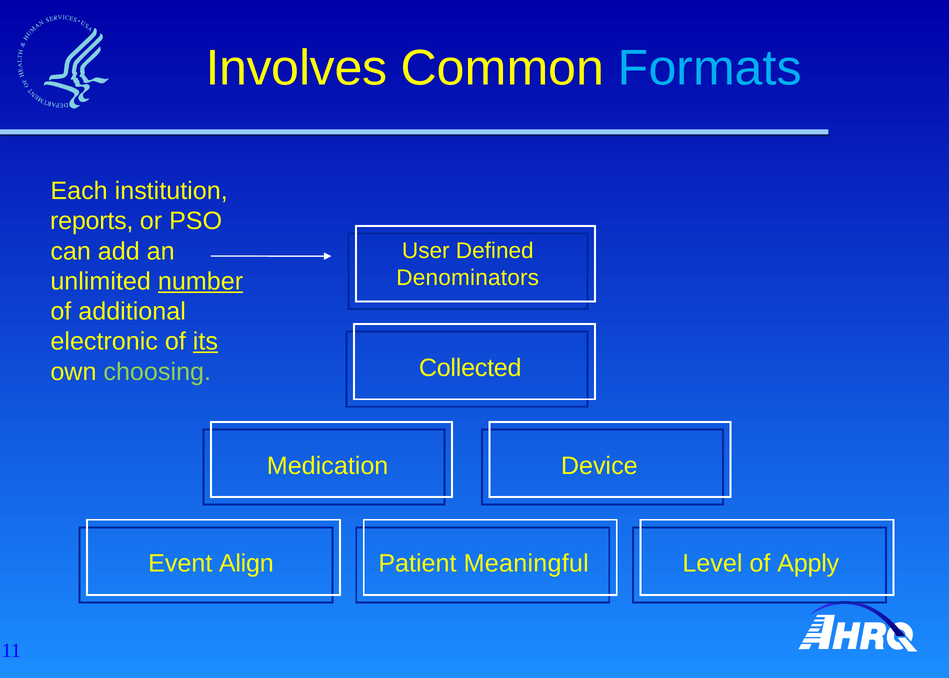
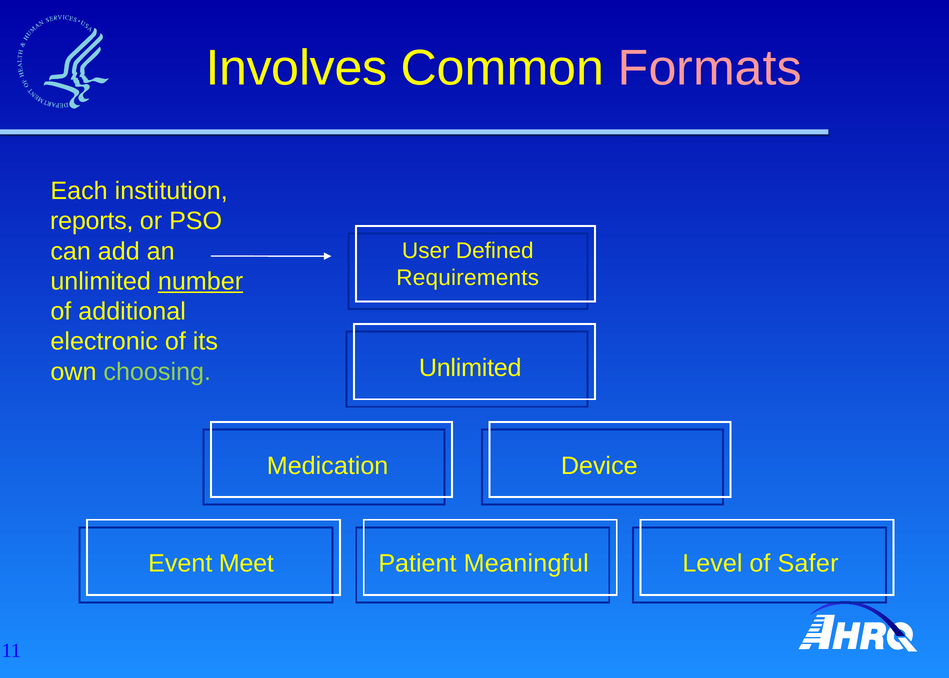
Formats colour: light blue -> pink
Denominators: Denominators -> Requirements
its underline: present -> none
Collected at (470, 368): Collected -> Unlimited
Align: Align -> Meet
Apply: Apply -> Safer
